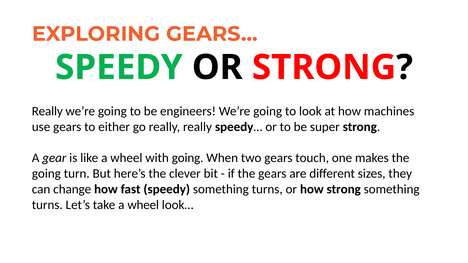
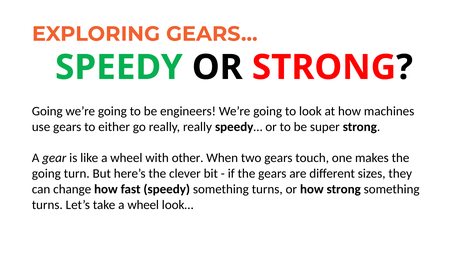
Really at (47, 111): Really -> Going
with going: going -> other
